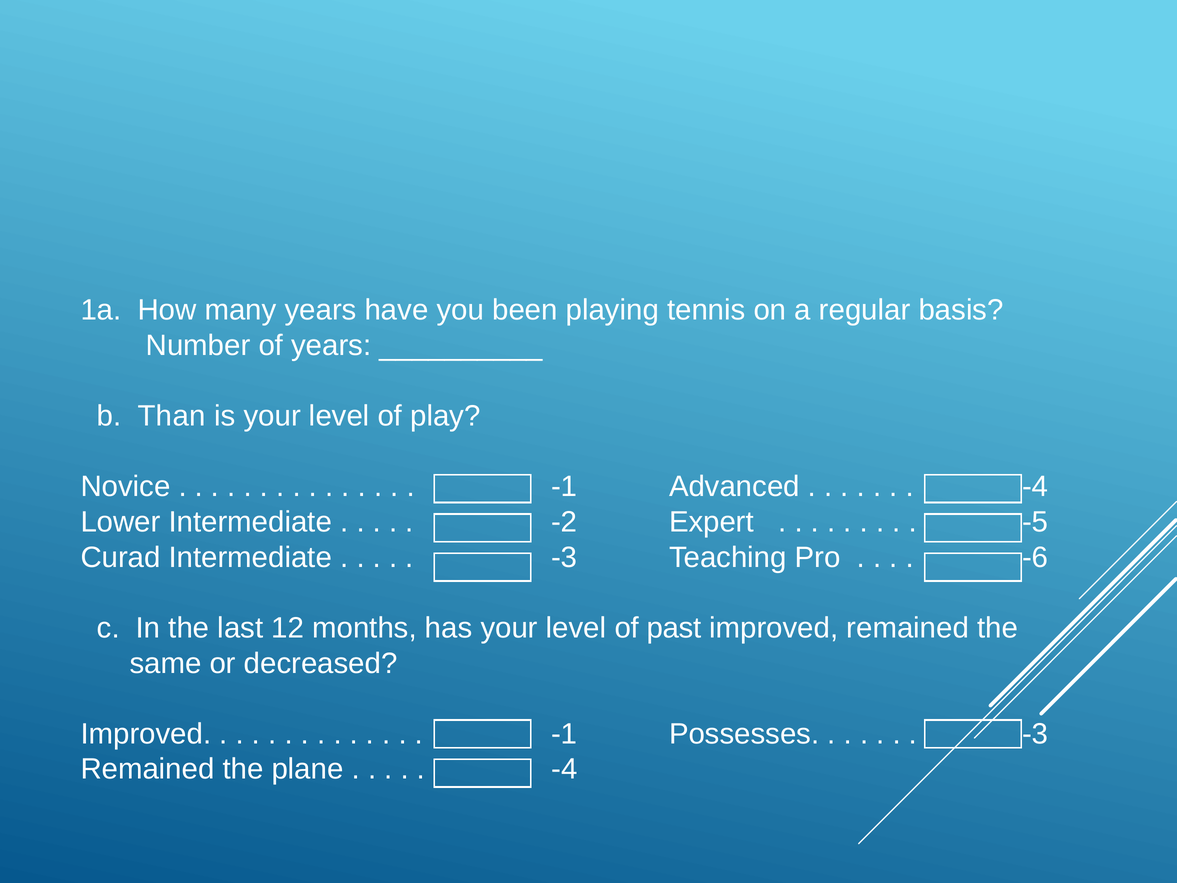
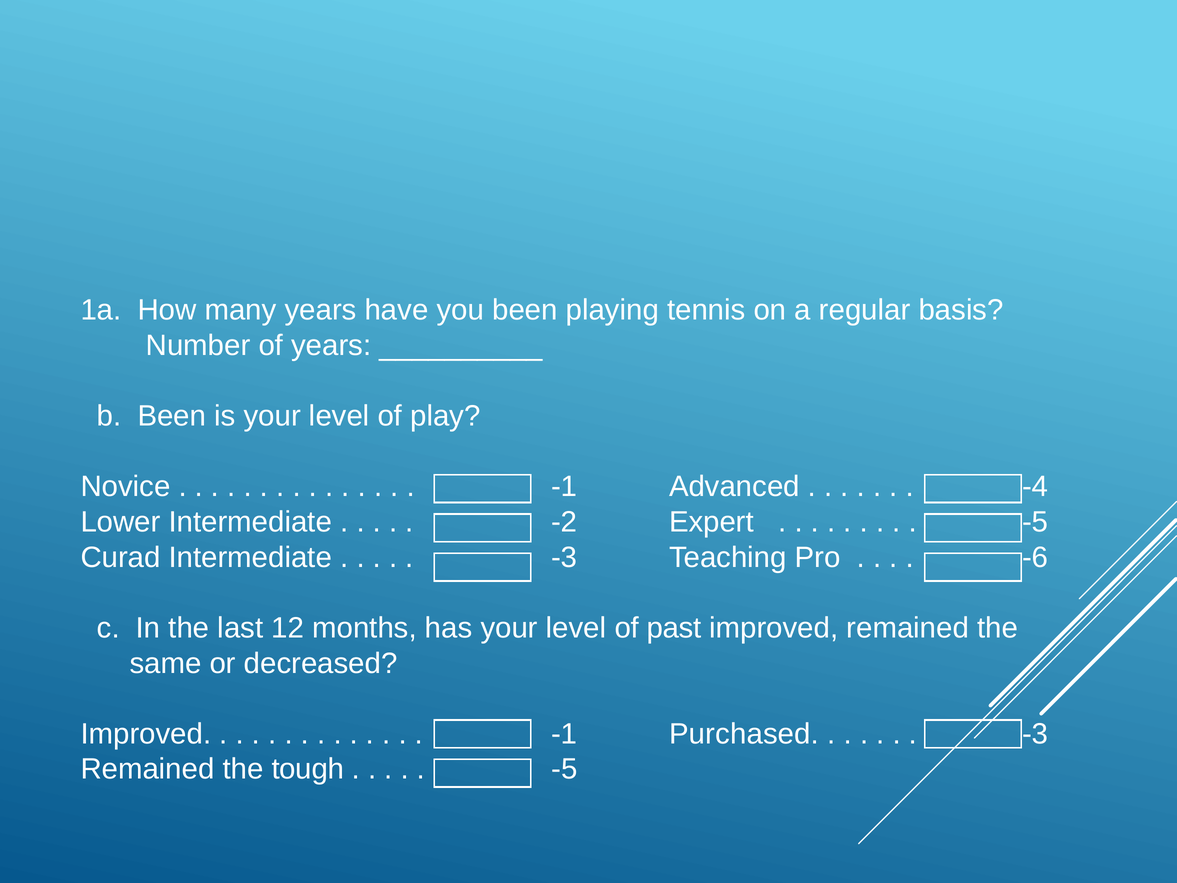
b Than: Than -> Been
Possesses: Possesses -> Purchased
plane: plane -> tough
-4 at (564, 769): -4 -> -5
